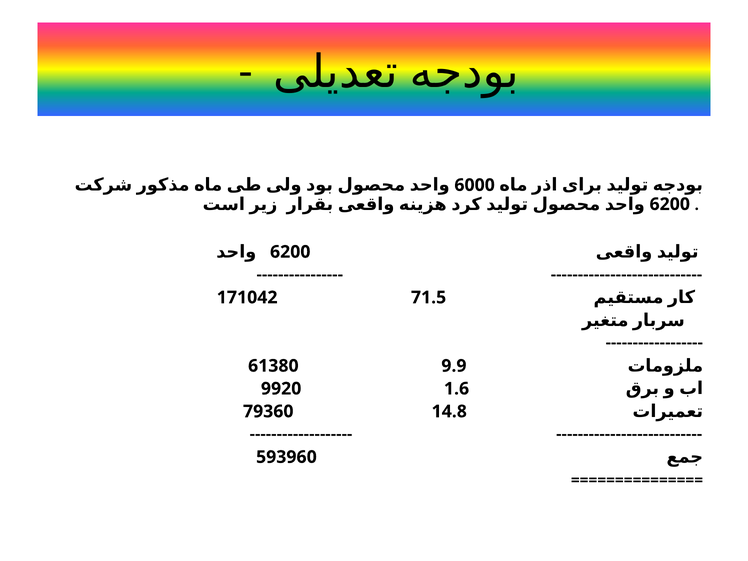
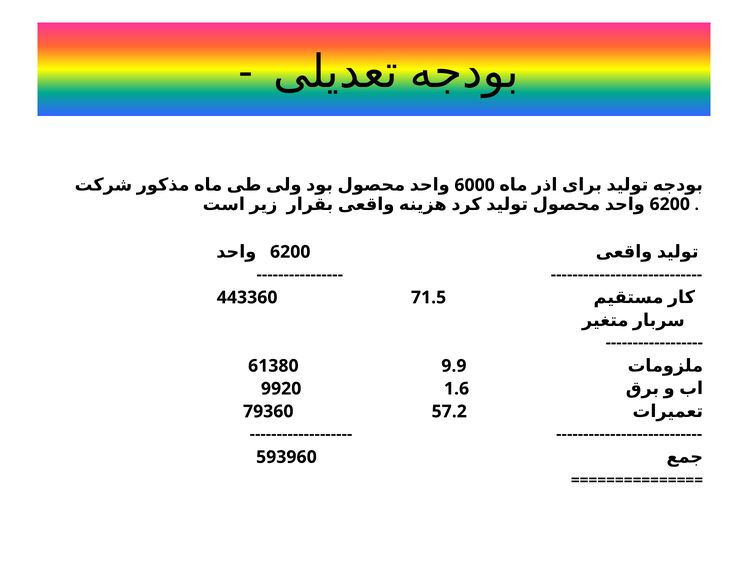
171042: 171042 -> 443360
14.8: 14.8 -> 57.2
